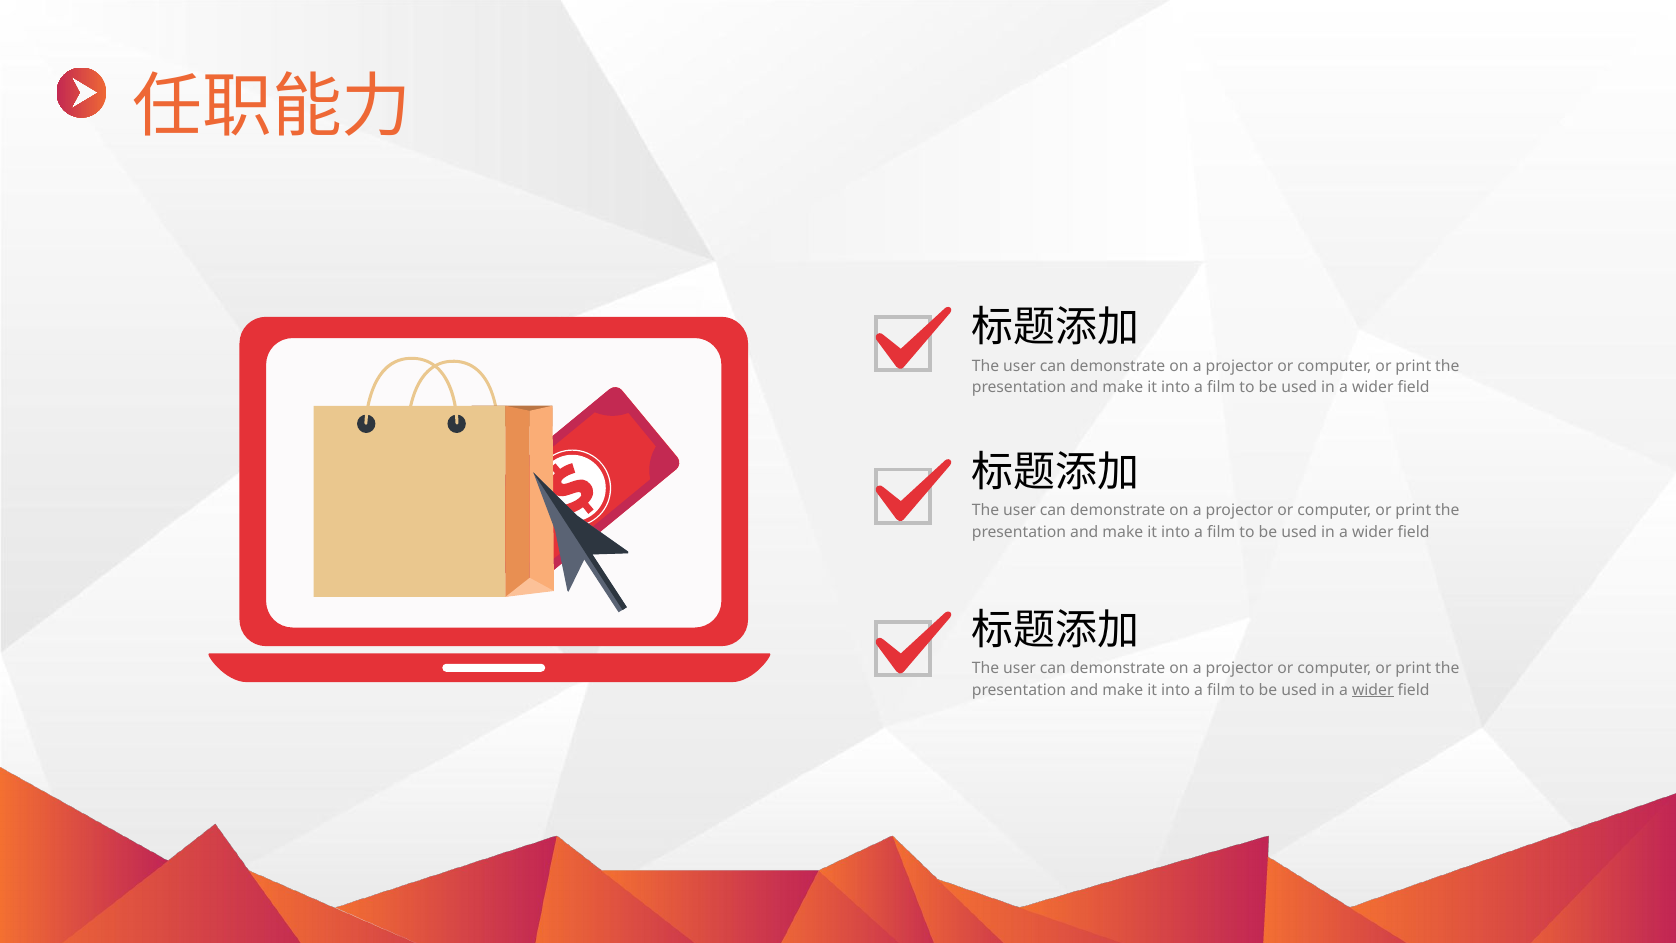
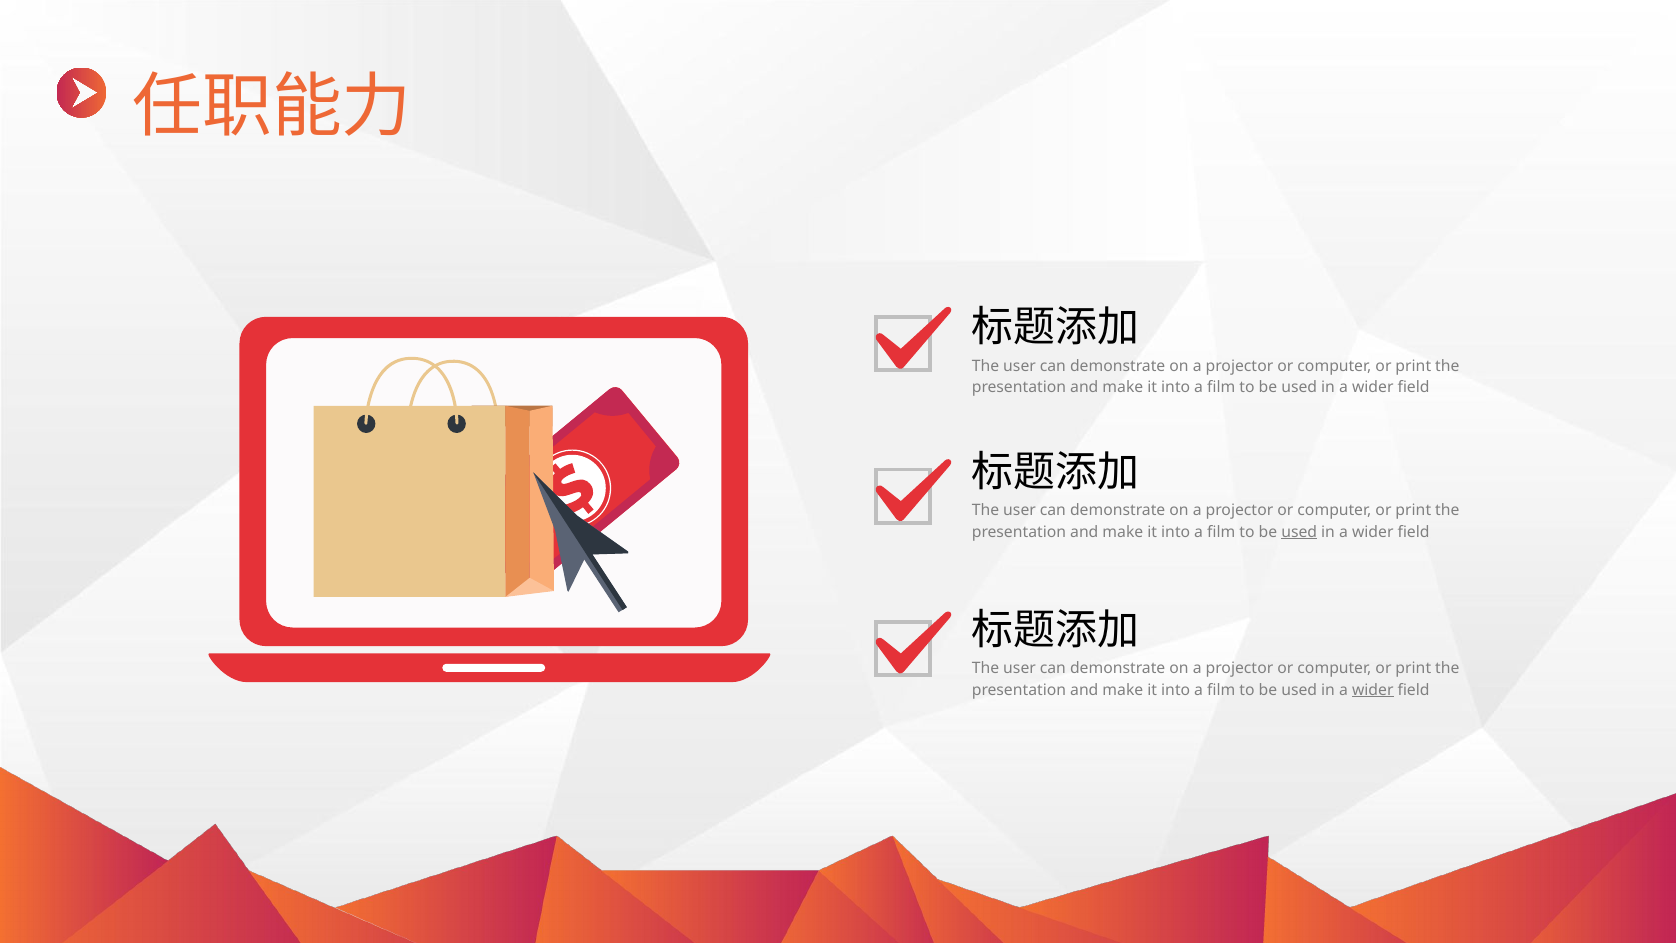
used at (1299, 532) underline: none -> present
